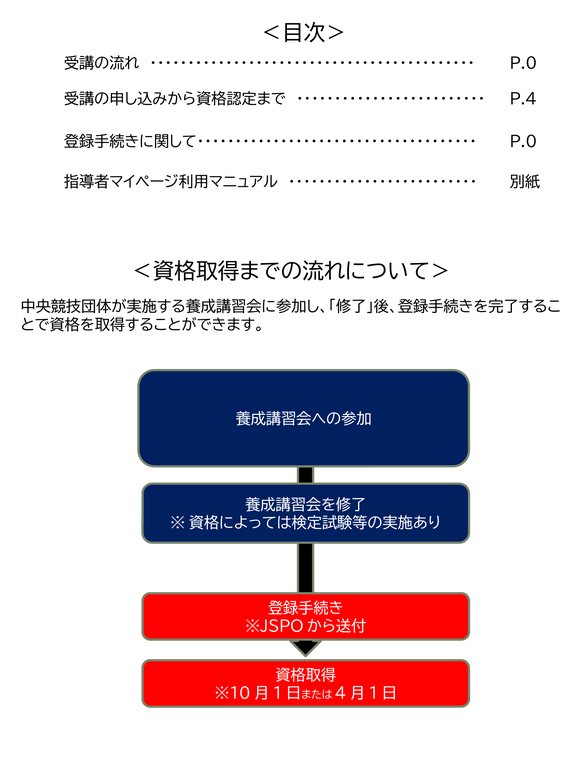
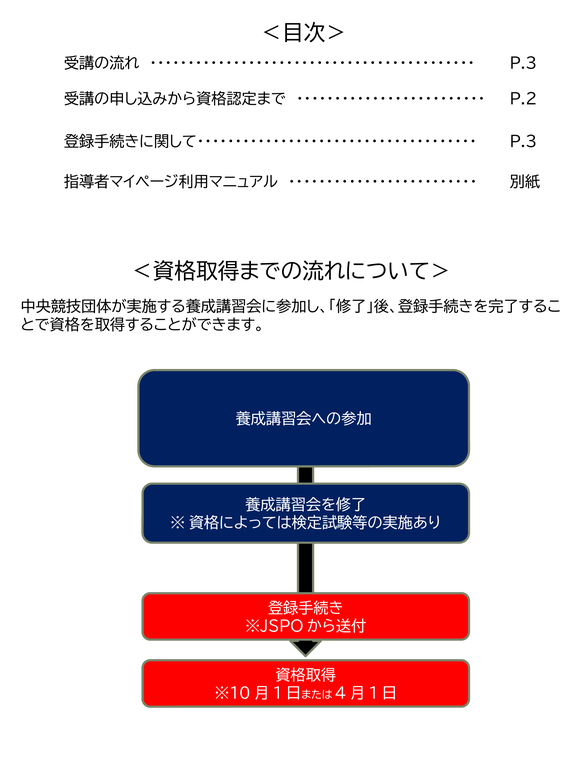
P.0 at (523, 64): P.0 -> P.3
P.4: P.4 -> P.2
P.0 at (523, 142): P.0 -> P.3
